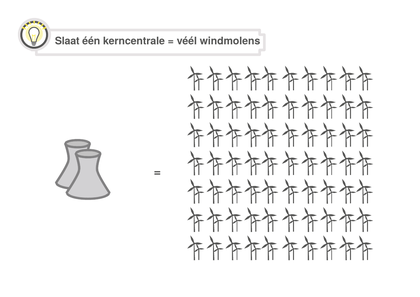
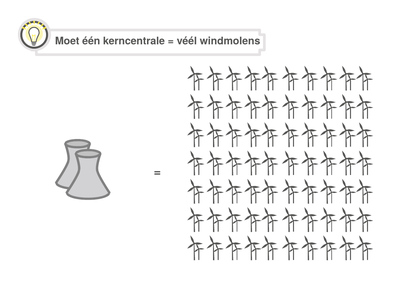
Slaat: Slaat -> Moet
